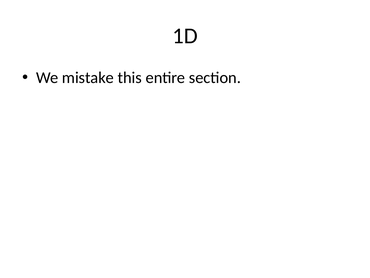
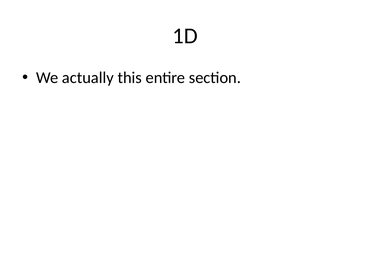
mistake: mistake -> actually
